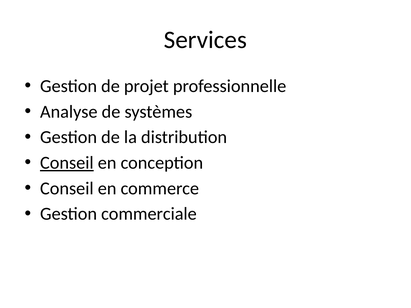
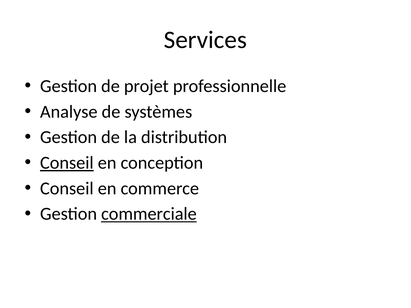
commerciale underline: none -> present
